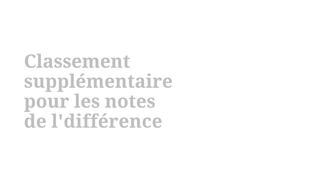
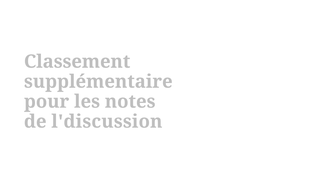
l'différence: l'différence -> l'discussion
